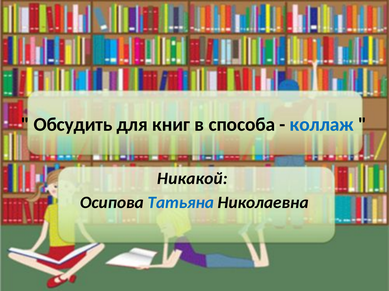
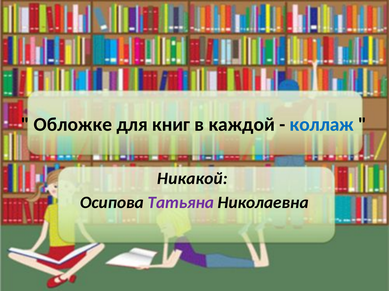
Обсудить: Обсудить -> Обложке
способа: способа -> каждой
Татьяна colour: blue -> purple
